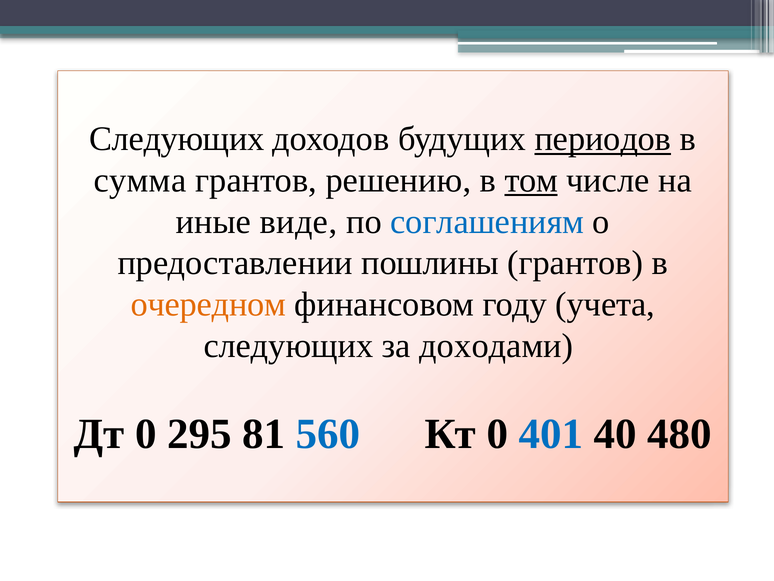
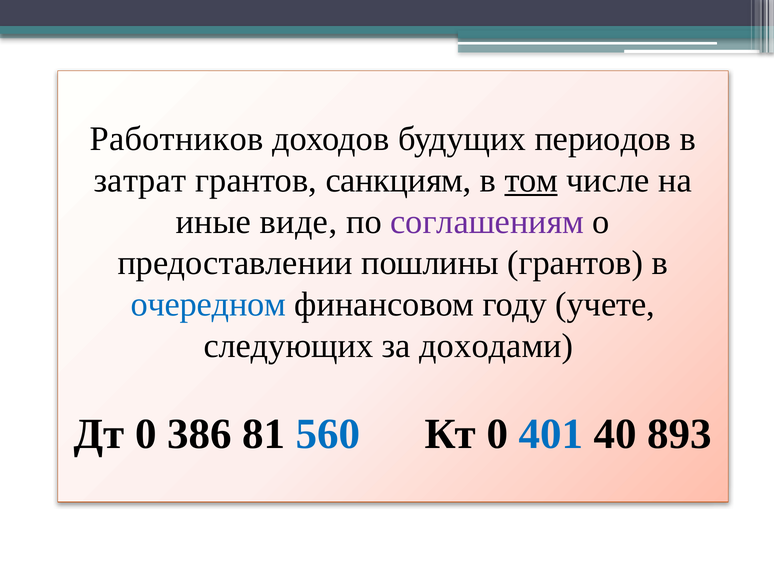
Следующих at (177, 139): Следующих -> Работников
периодов underline: present -> none
сумма: сумма -> затрат
решению: решению -> санкциям
соглашениям colour: blue -> purple
очередном colour: orange -> blue
учета: учета -> учете
295: 295 -> 386
480: 480 -> 893
